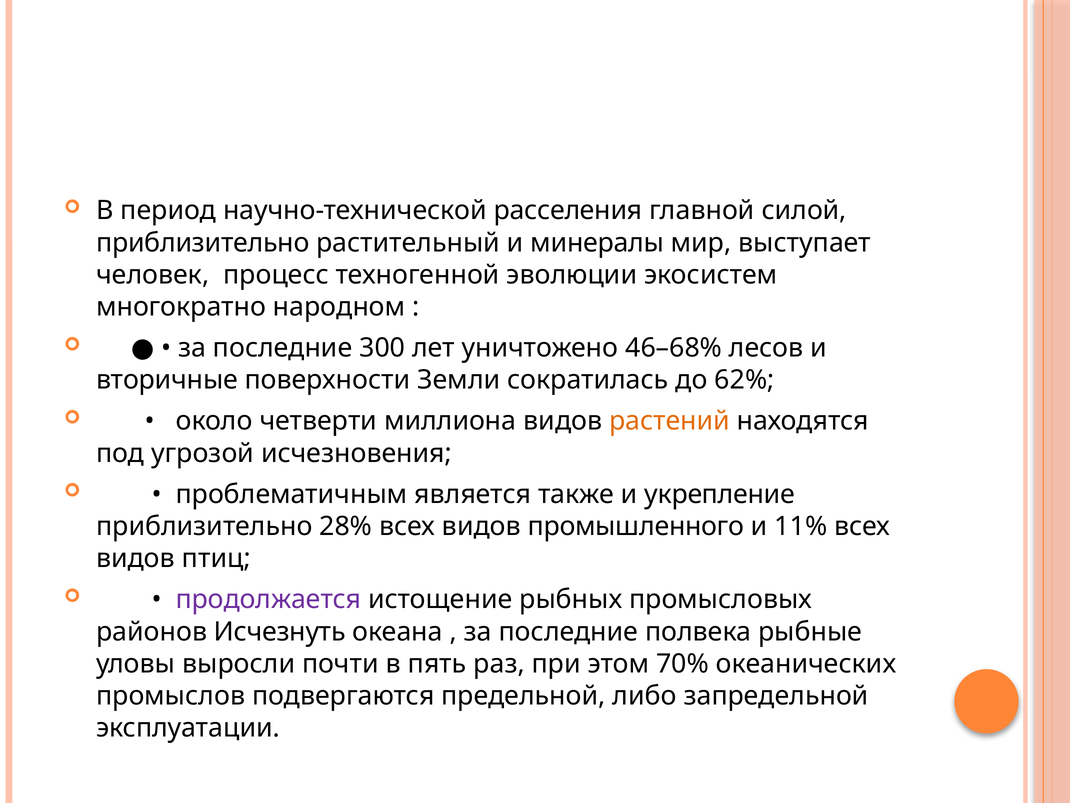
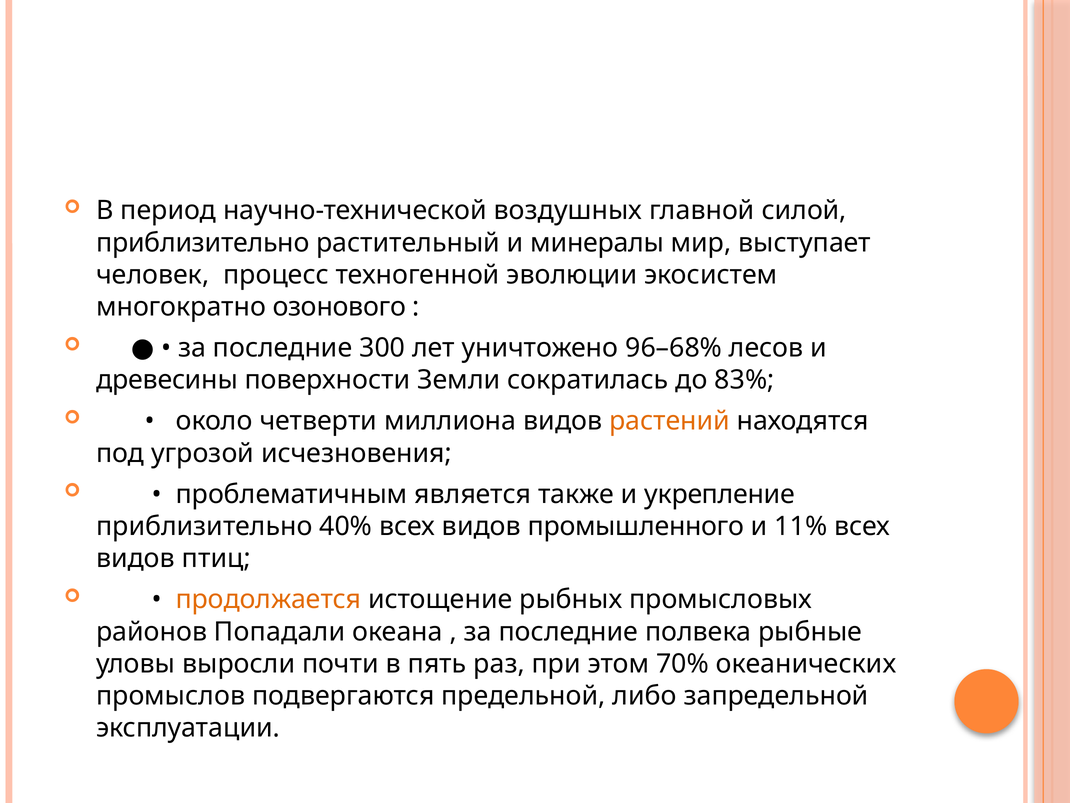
расселения: расселения -> воздушных
народном: народном -> озонового
46–68%: 46–68% -> 96–68%
вторичные: вторичные -> древесины
62%: 62% -> 83%
28%: 28% -> 40%
продолжается colour: purple -> orange
Исчезнуть: Исчезнуть -> Попадали
